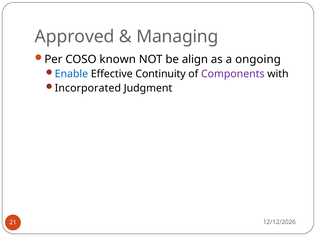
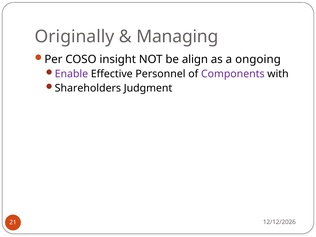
Approved: Approved -> Originally
known: known -> insight
Enable colour: blue -> purple
Continuity: Continuity -> Personnel
Incorporated: Incorporated -> Shareholders
